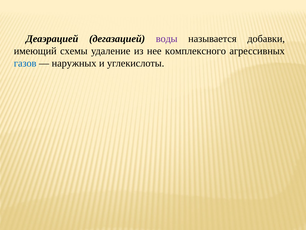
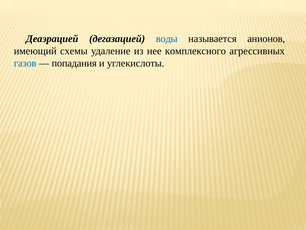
воды colour: purple -> blue
добавки: добавки -> анионов
наружных: наружных -> попадания
